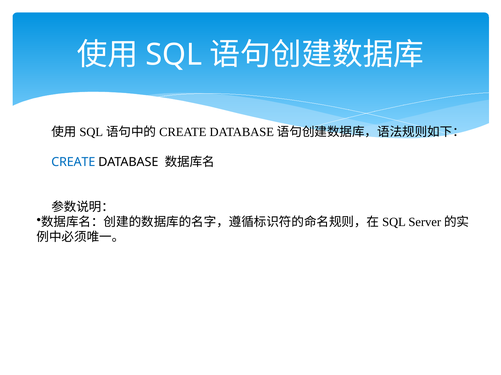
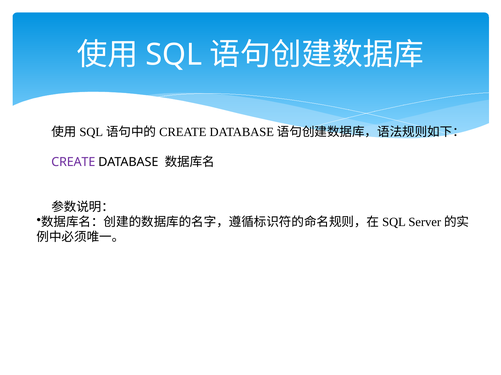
CREATE colour: blue -> purple
